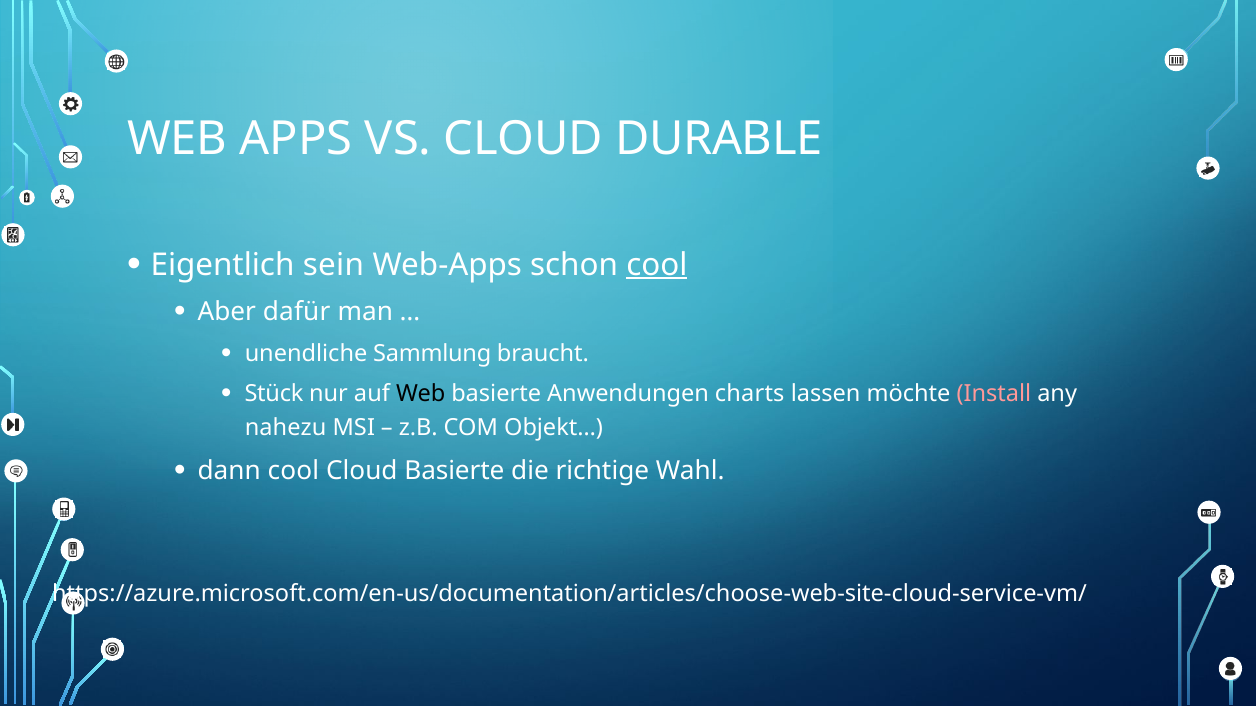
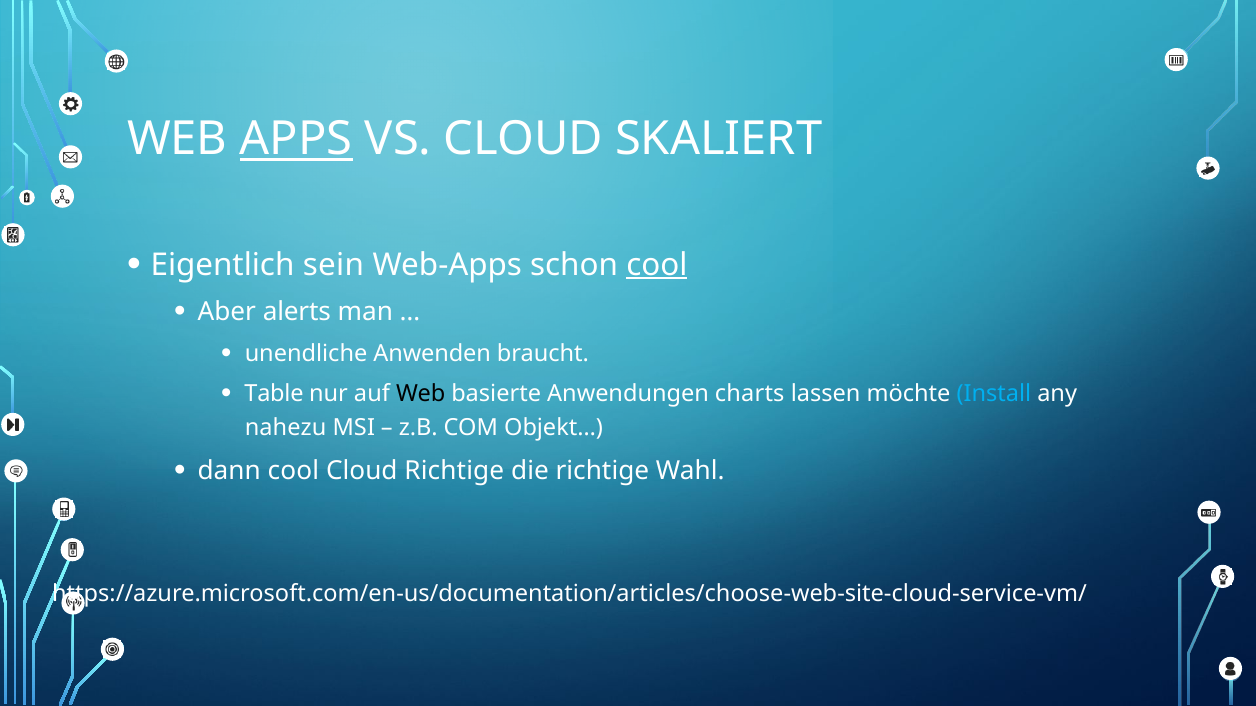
APPS underline: none -> present
DURABLE: DURABLE -> SKALIERT
dafür: dafür -> alerts
Sammlung: Sammlung -> Anwenden
Stück: Stück -> Table
Install colour: pink -> light blue
Cloud Basierte: Basierte -> Richtige
